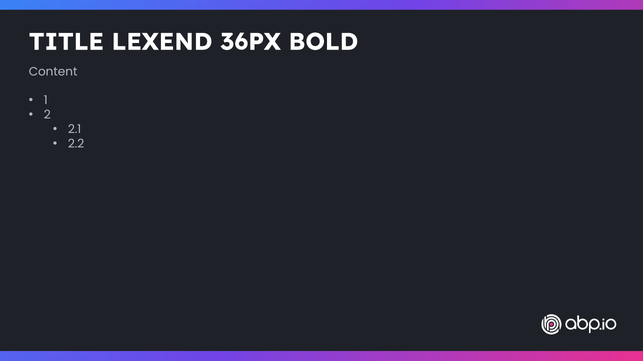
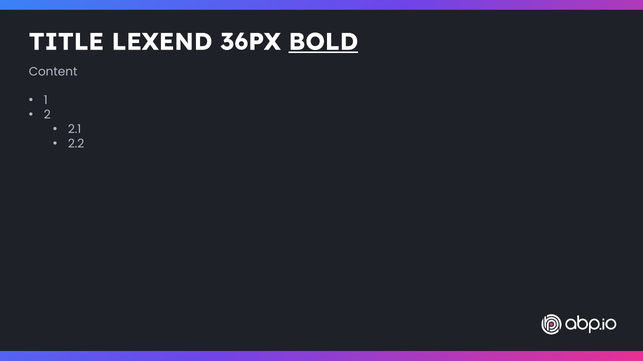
BOLD underline: none -> present
